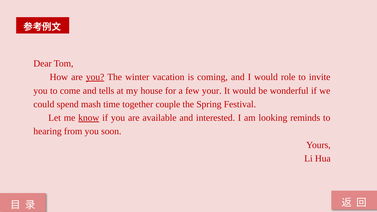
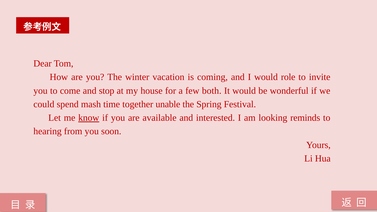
you at (95, 77) underline: present -> none
tells: tells -> stop
your: your -> both
couple: couple -> unable
